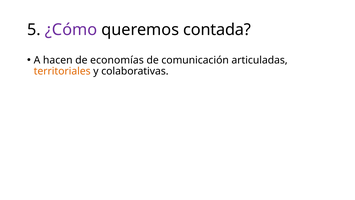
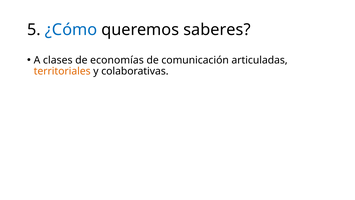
¿Cómo colour: purple -> blue
contada: contada -> saberes
hacen: hacen -> clases
